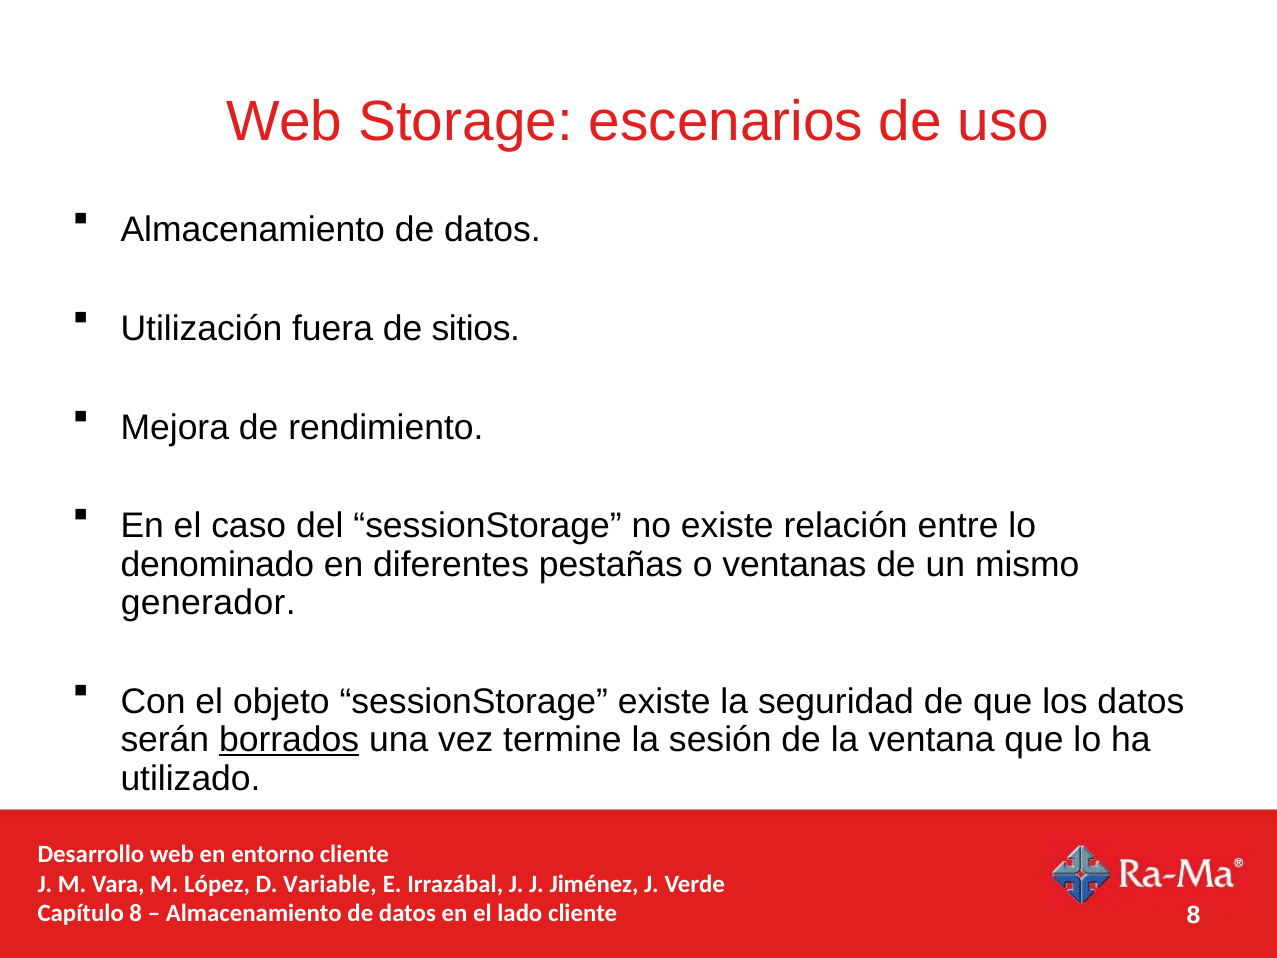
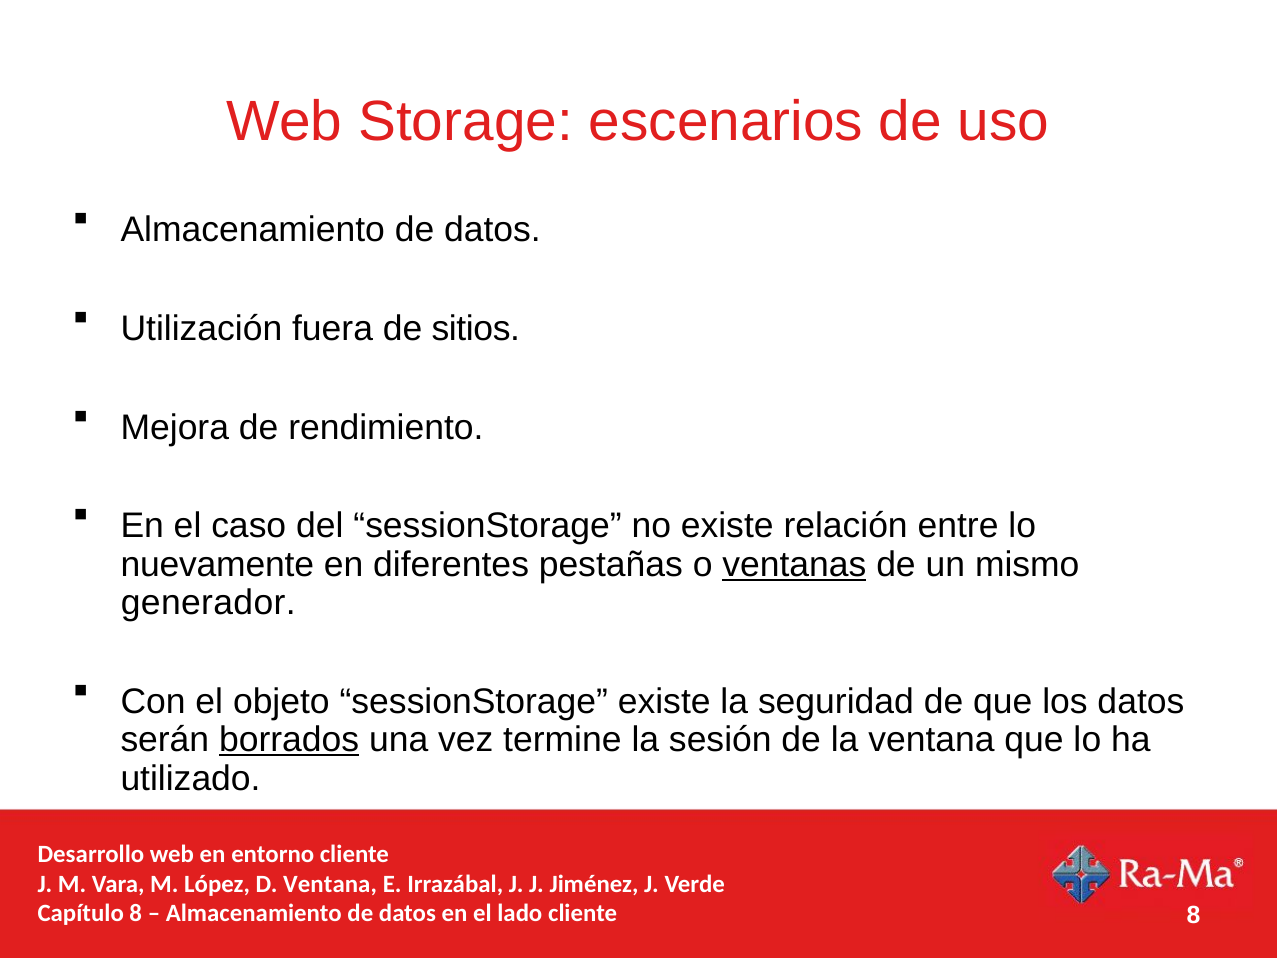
denominado: denominado -> nuevamente
ventanas underline: none -> present
D Variable: Variable -> Ventana
